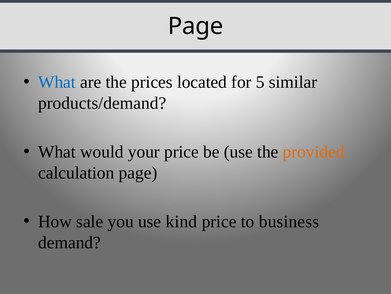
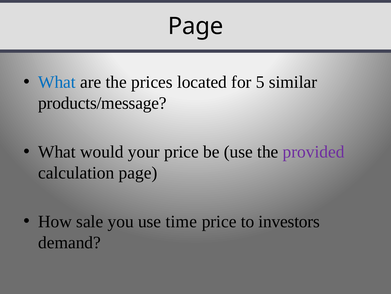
products/demand: products/demand -> products/message
provided colour: orange -> purple
kind: kind -> time
business: business -> investors
